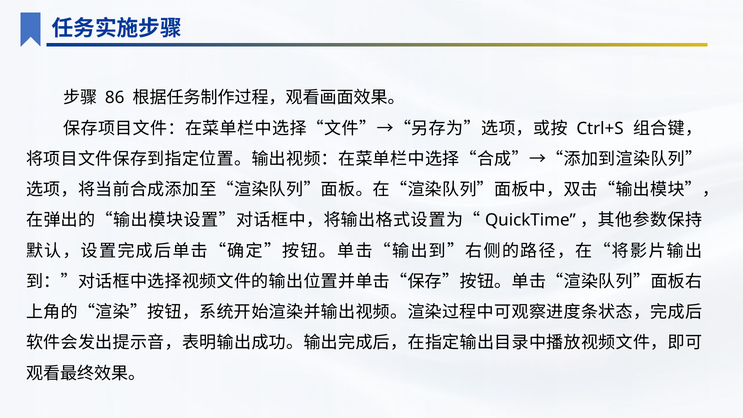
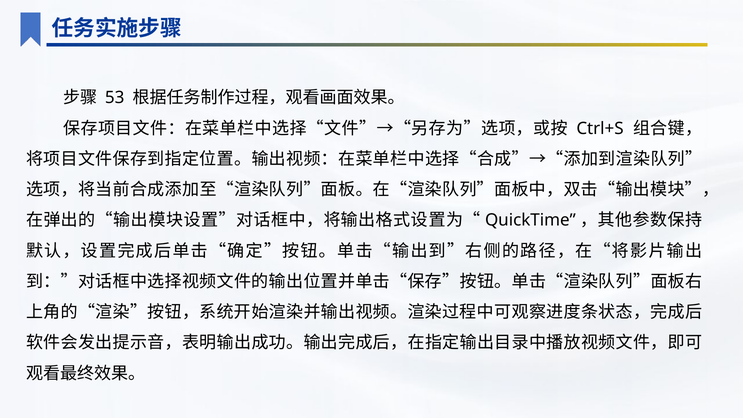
86: 86 -> 53
